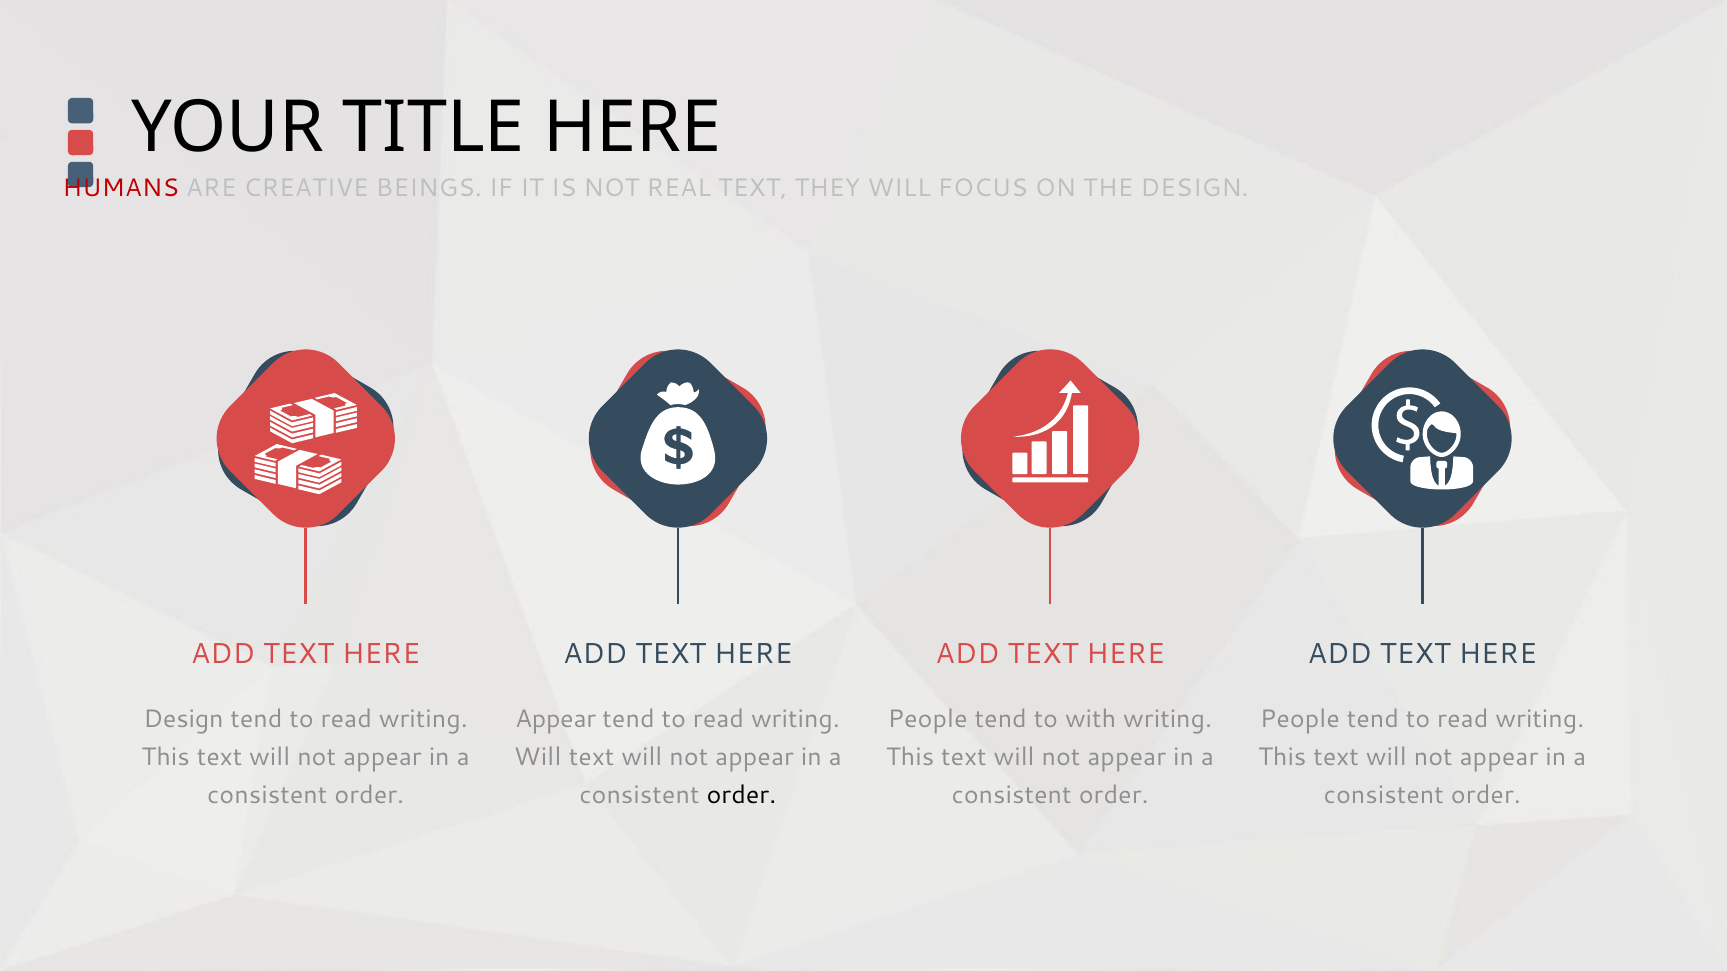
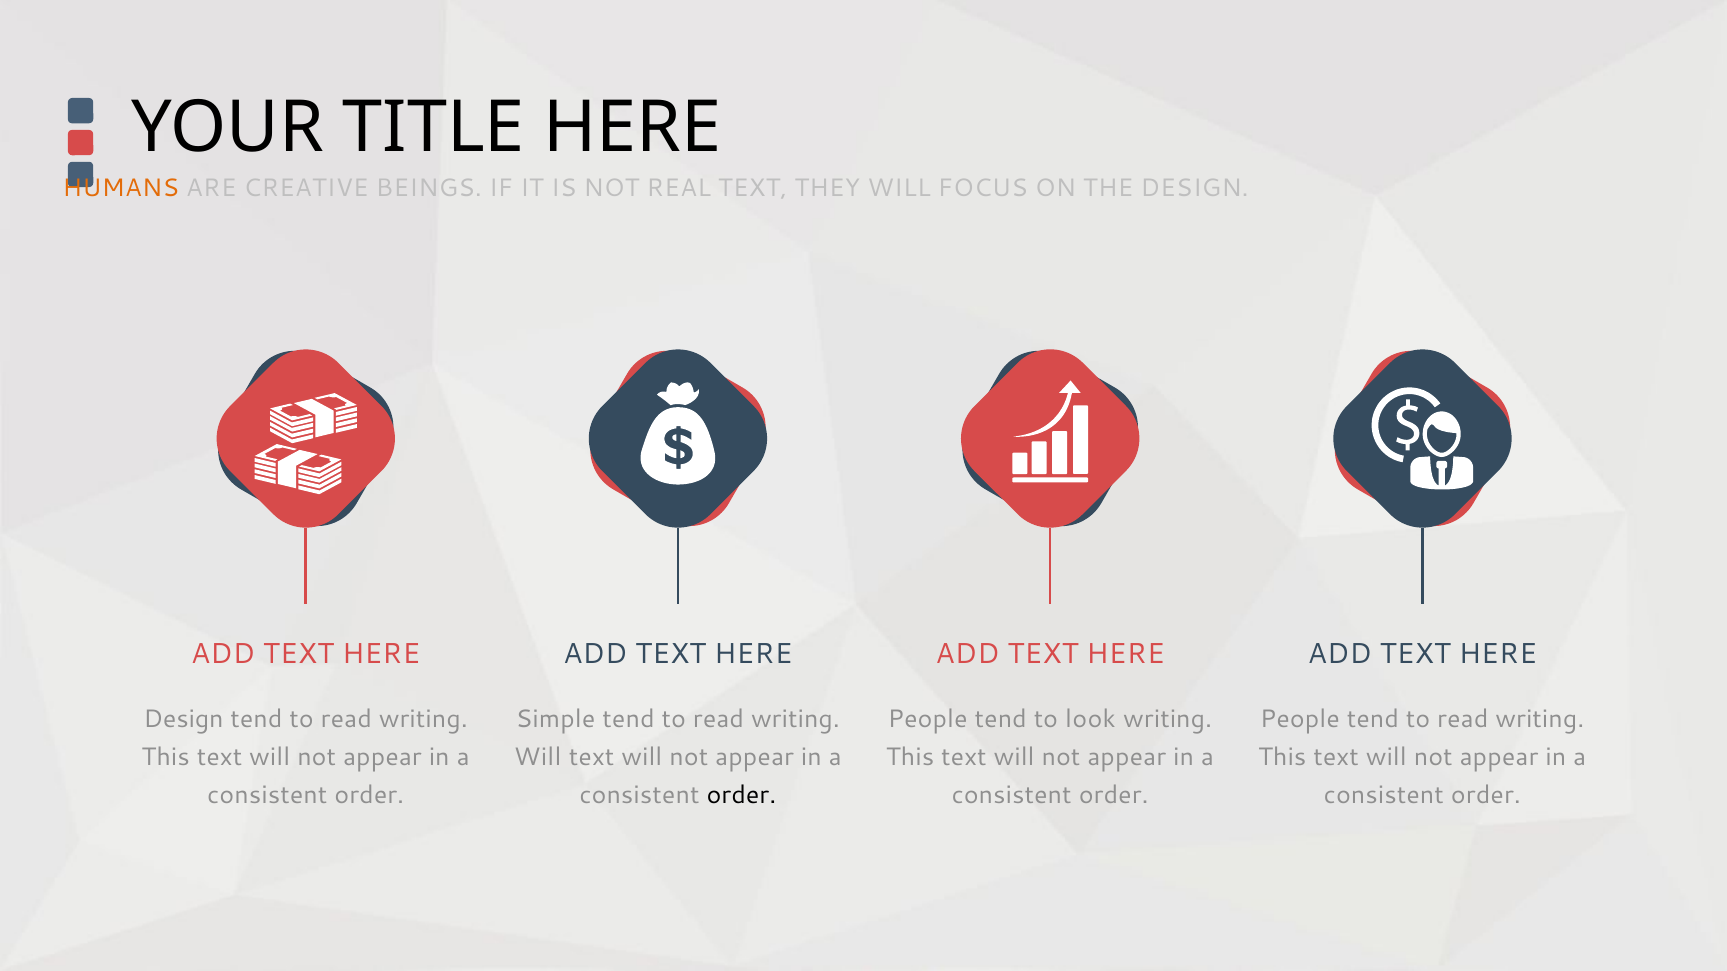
HUMANS colour: red -> orange
Appear at (556, 720): Appear -> Simple
with: with -> look
